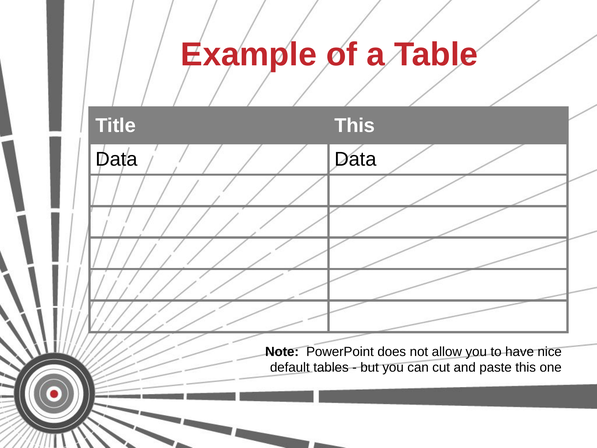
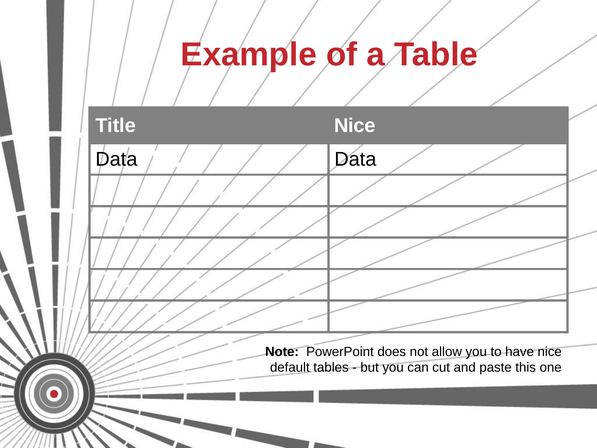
Title This: This -> Nice
